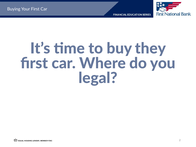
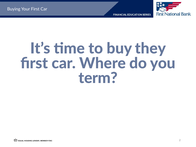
legal: legal -> term
